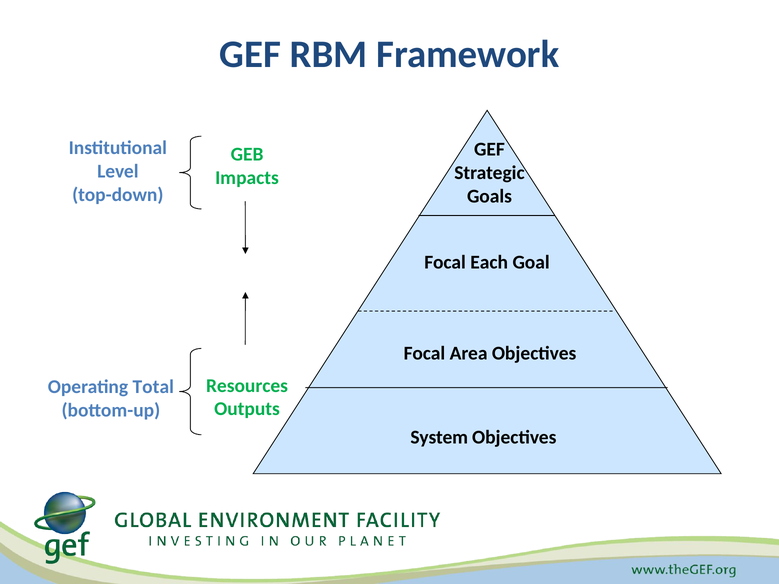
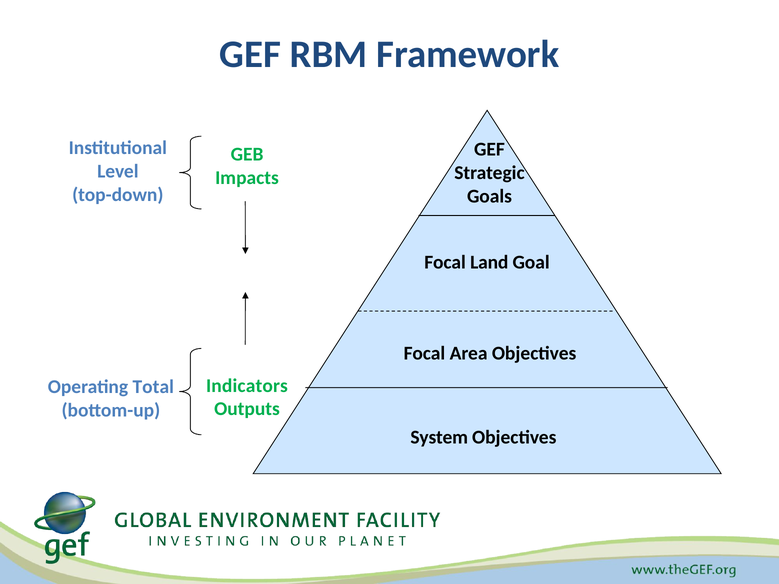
Each: Each -> Land
Resources: Resources -> Indicators
